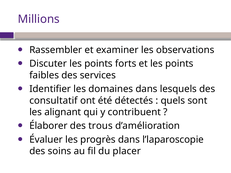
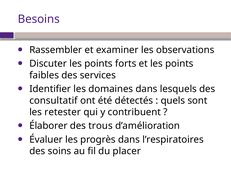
Millions: Millions -> Besoins
alignant: alignant -> retester
l’laparoscopie: l’laparoscopie -> l’respiratoires
